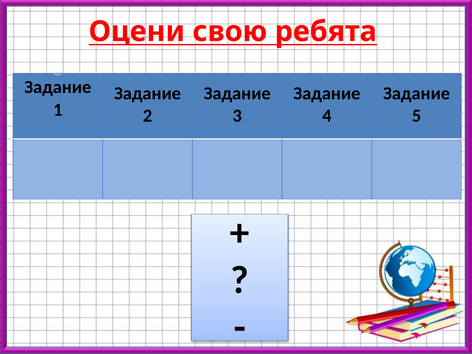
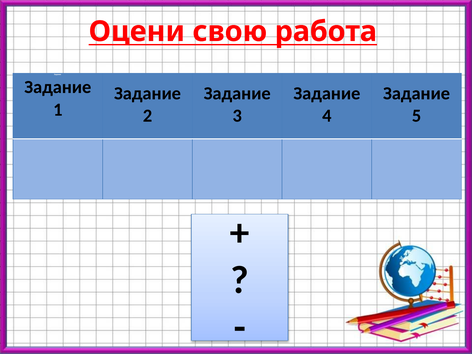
ребята: ребята -> работа
